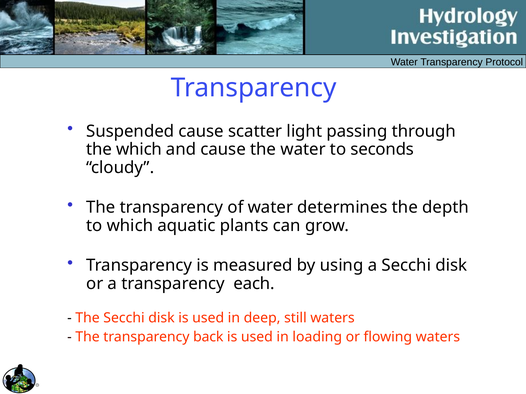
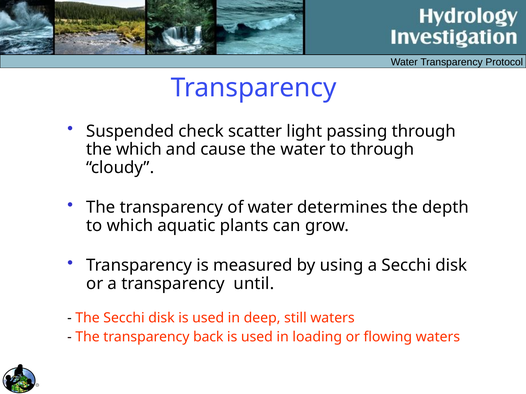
Suspended cause: cause -> check
to seconds: seconds -> through
each: each -> until
